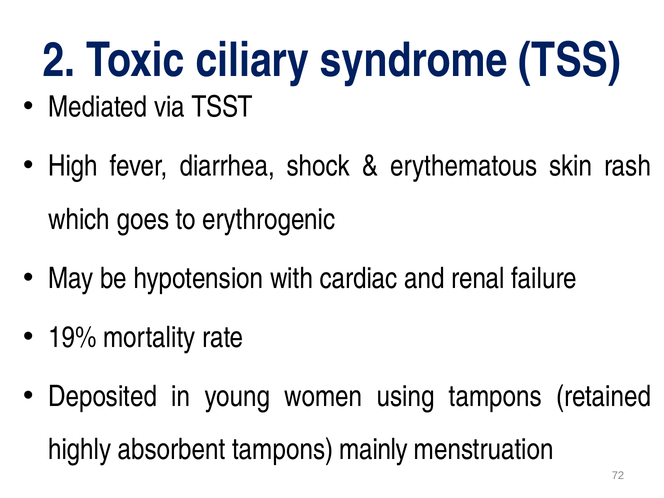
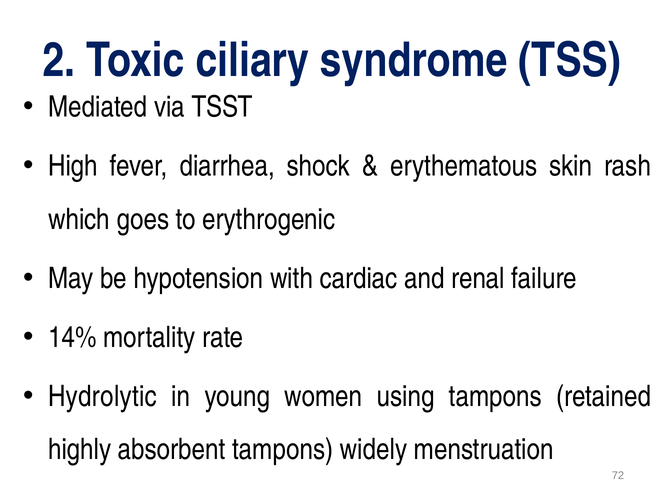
19%: 19% -> 14%
Deposited: Deposited -> Hydrolytic
mainly: mainly -> widely
